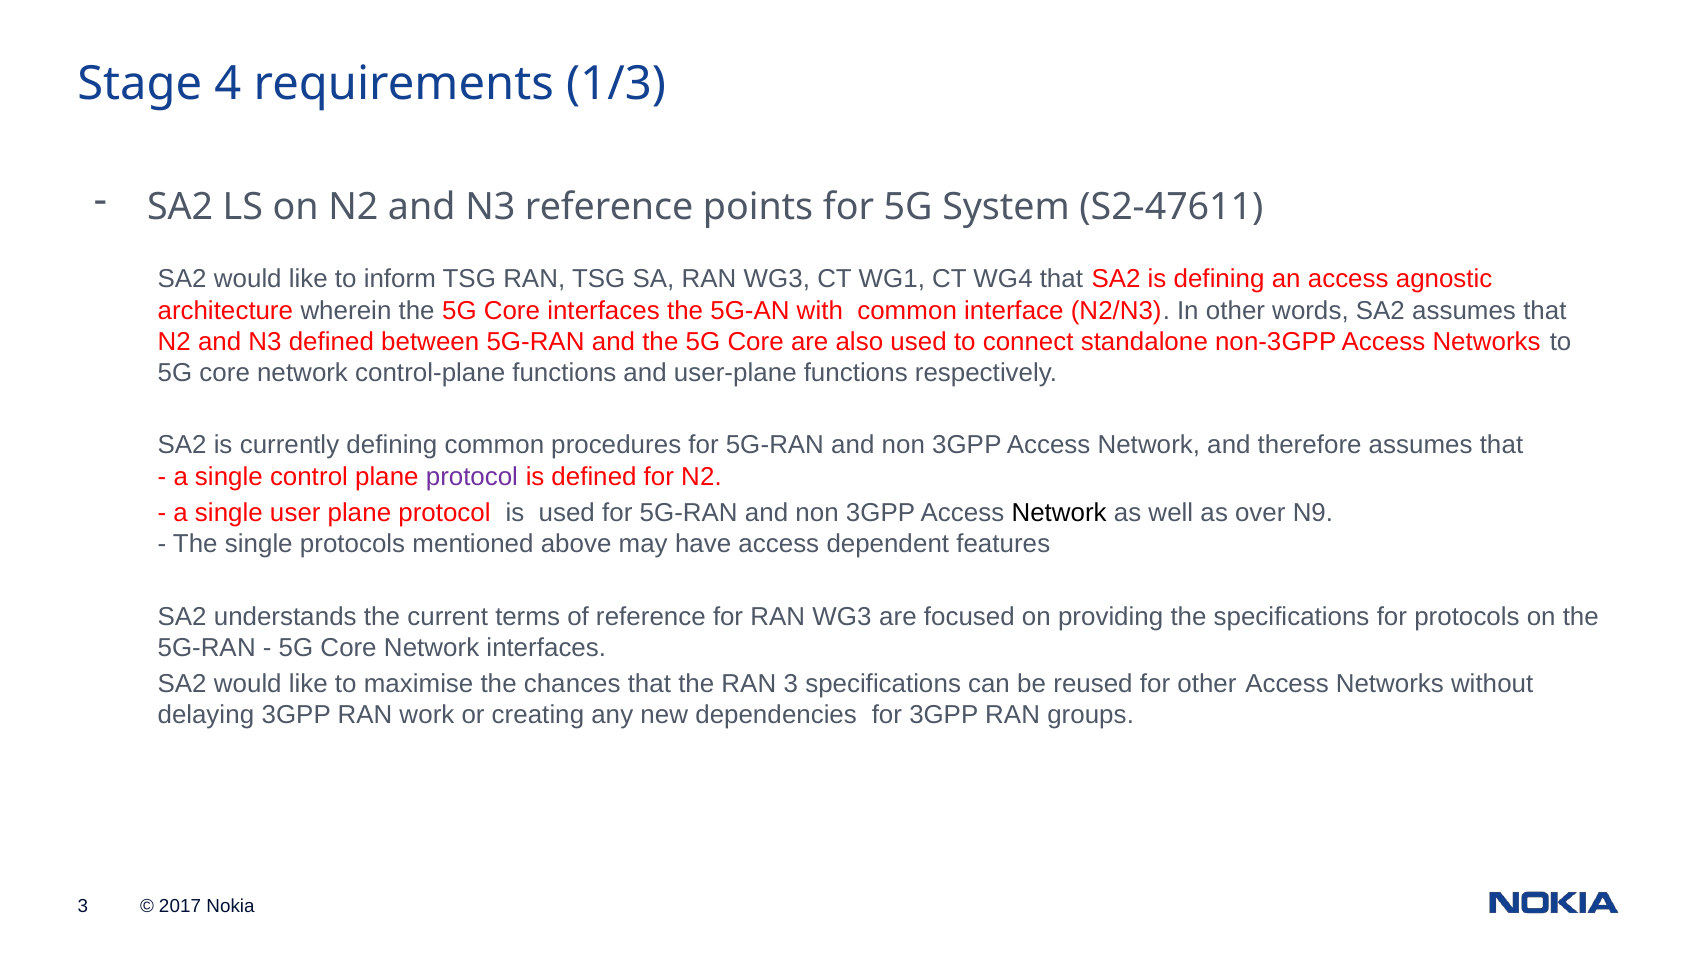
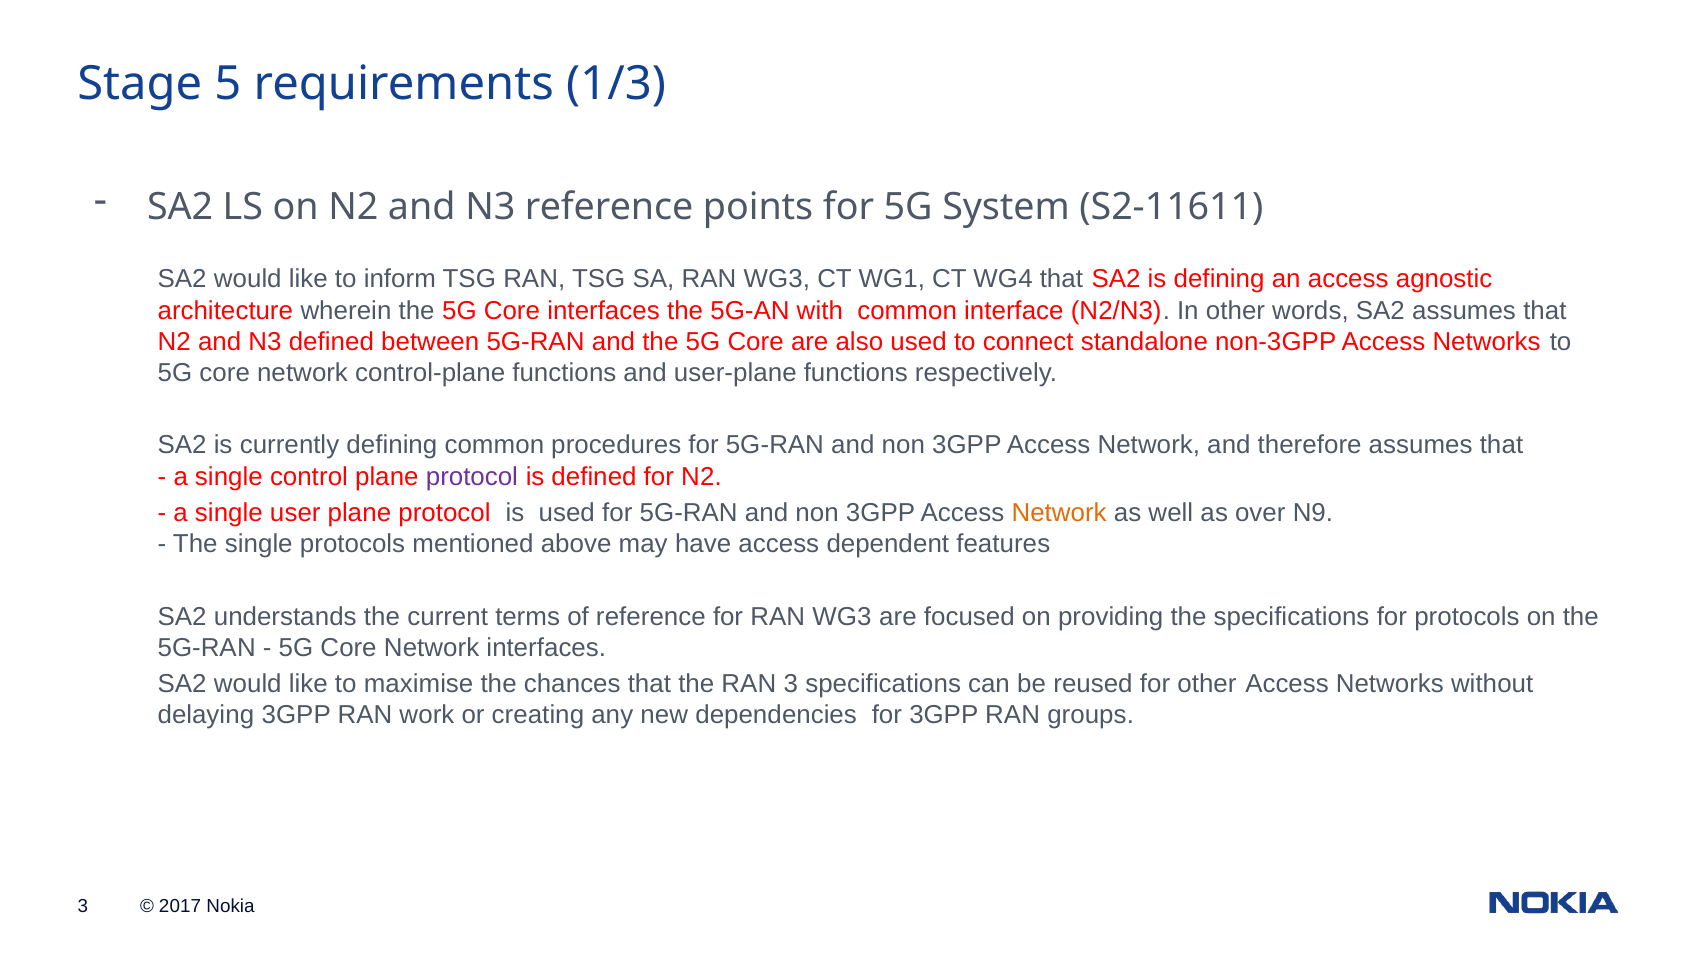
4: 4 -> 5
S2-47611: S2-47611 -> S2-11611
Network at (1059, 513) colour: black -> orange
